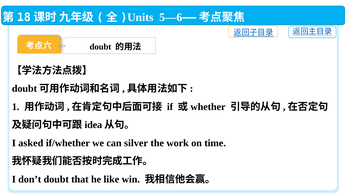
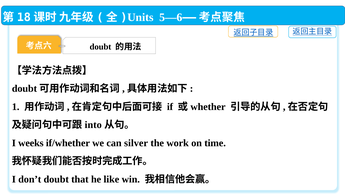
idea: idea -> into
asked: asked -> weeks
